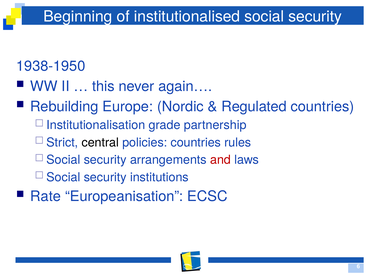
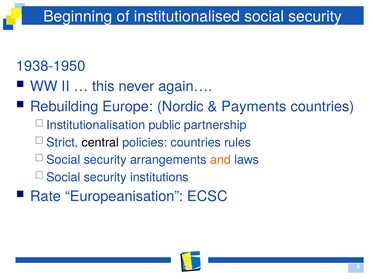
Regulated: Regulated -> Payments
grade: grade -> public
and colour: red -> orange
